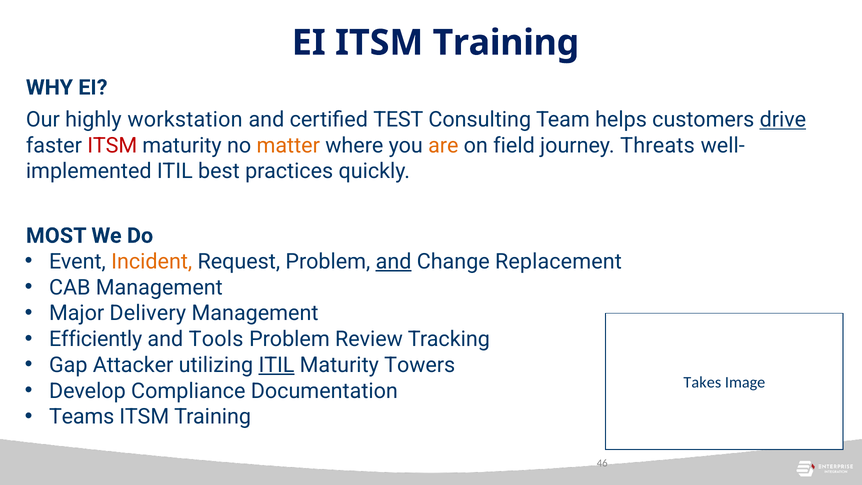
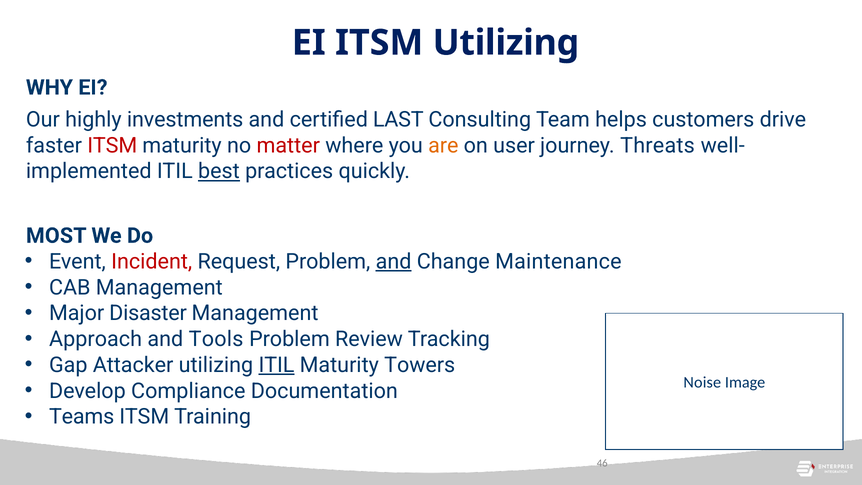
EI ITSM Training: Training -> Utilizing
workstation: workstation -> investments
TEST: TEST -> LAST
drive underline: present -> none
matter colour: orange -> red
field: field -> user
best underline: none -> present
Incident colour: orange -> red
Replacement: Replacement -> Maintenance
Delivery: Delivery -> Disaster
Efficiently: Efficiently -> Approach
Takes: Takes -> Noise
